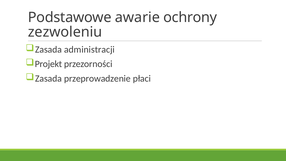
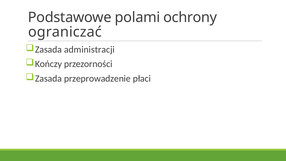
awarie: awarie -> polami
zezwoleniu: zezwoleniu -> ograniczać
Projekt: Projekt -> Kończy
